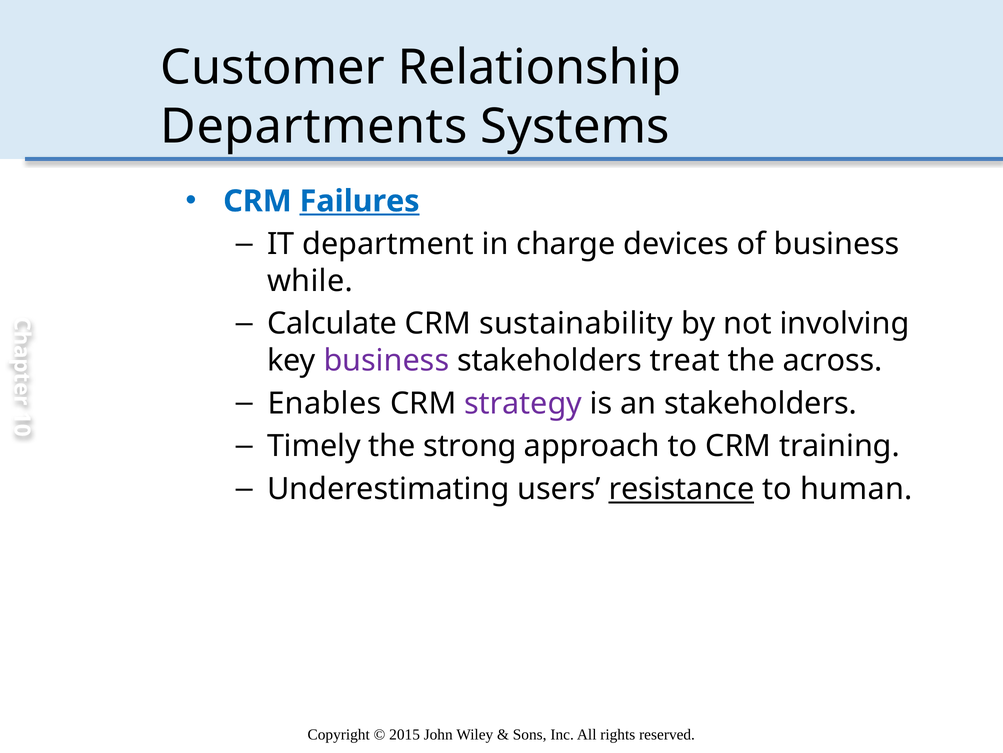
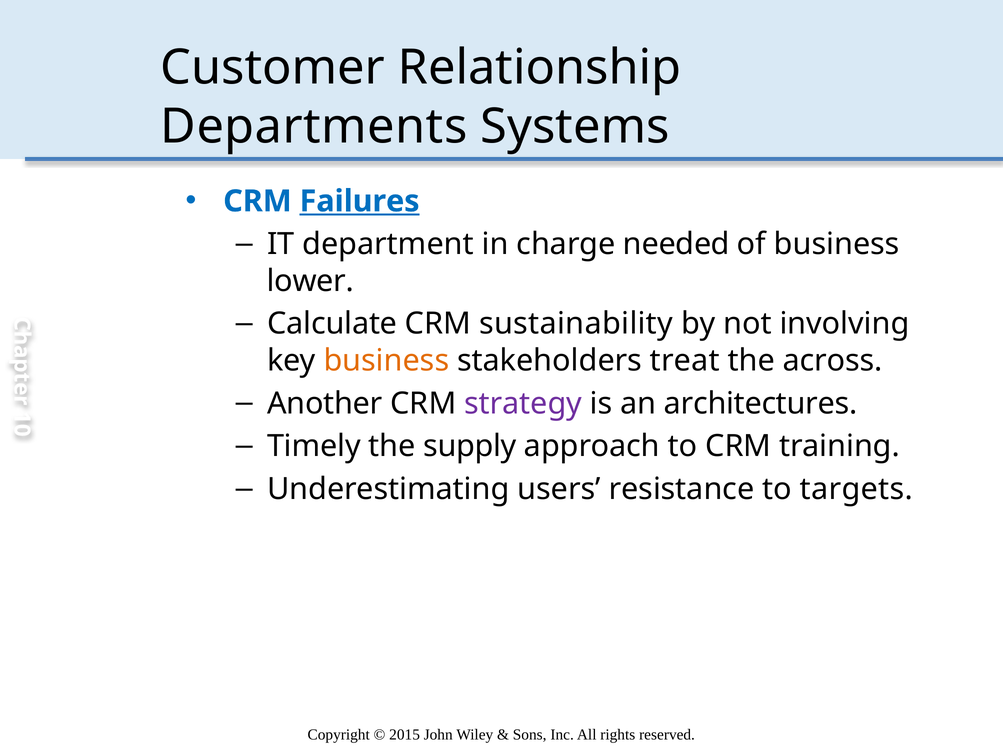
devices: devices -> needed
while: while -> lower
business at (386, 360) colour: purple -> orange
Enables: Enables -> Another
an stakeholders: stakeholders -> architectures
strong: strong -> supply
resistance underline: present -> none
human: human -> targets
